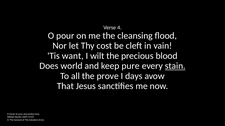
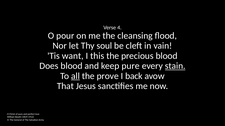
cost: cost -> soul
wilt: wilt -> this
Does world: world -> blood
all underline: none -> present
days: days -> back
